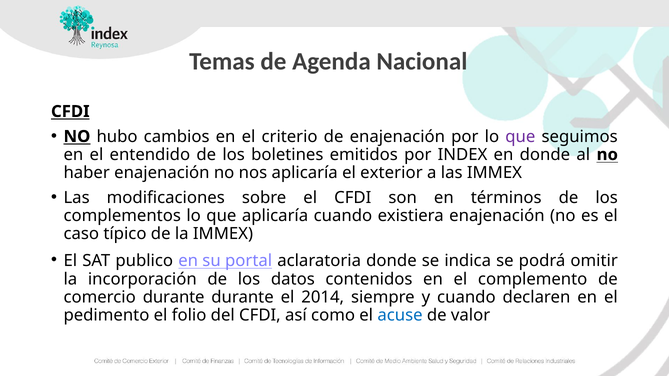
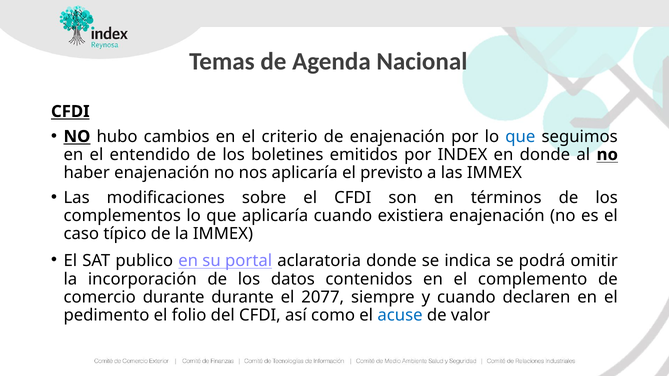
que at (520, 137) colour: purple -> blue
exterior: exterior -> previsto
2014: 2014 -> 2077
